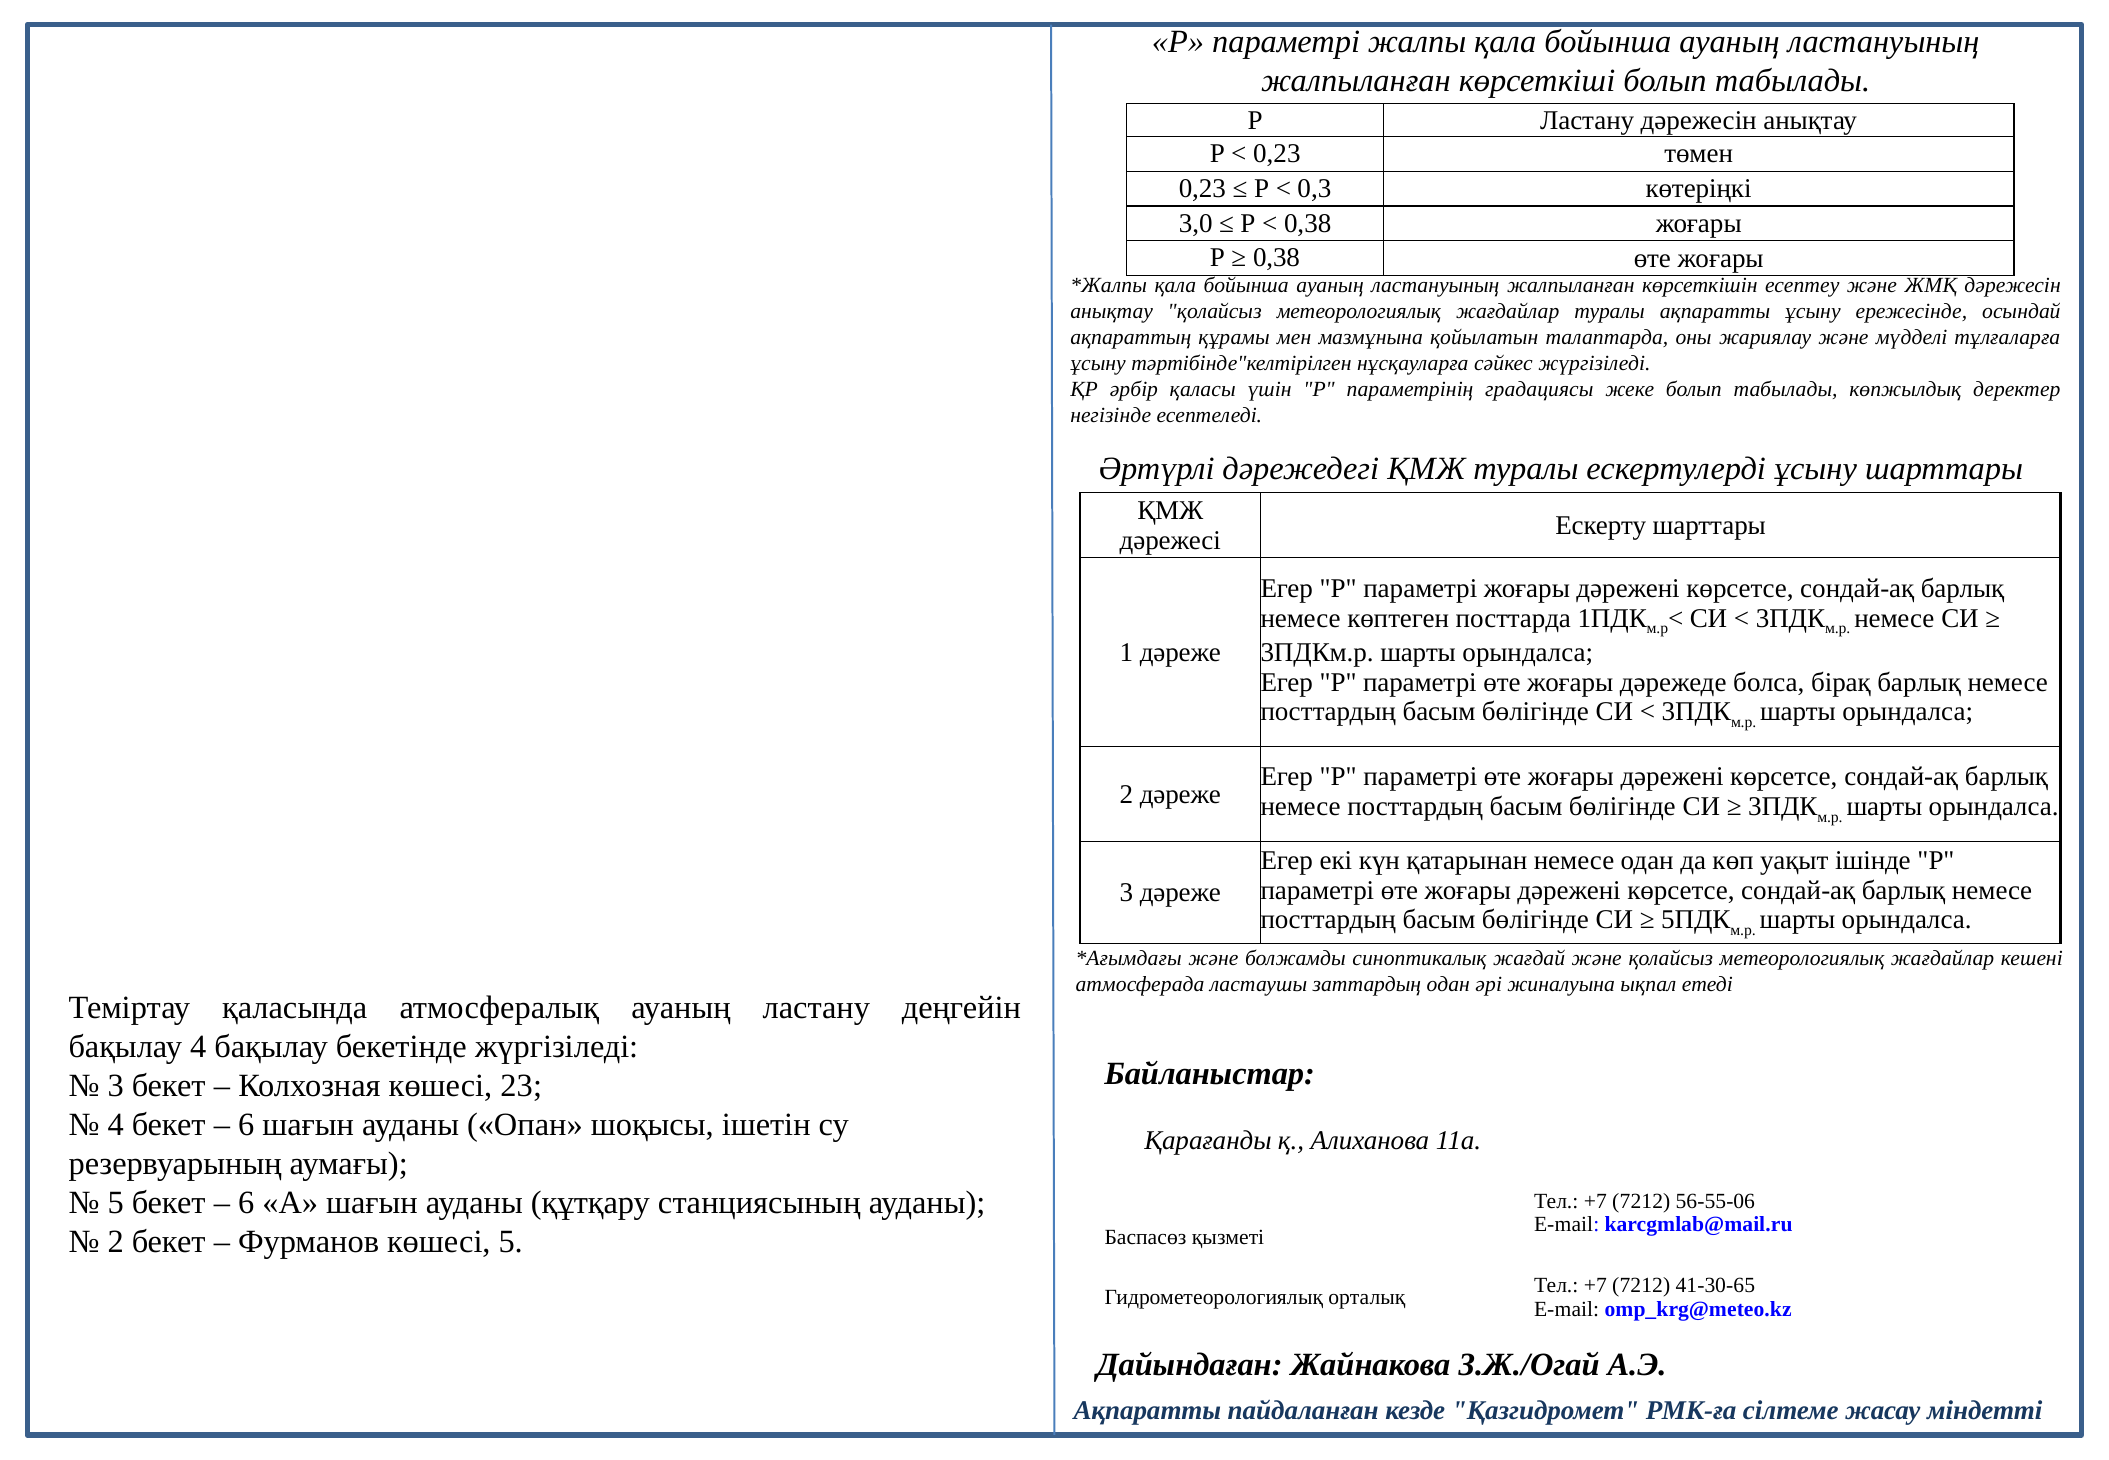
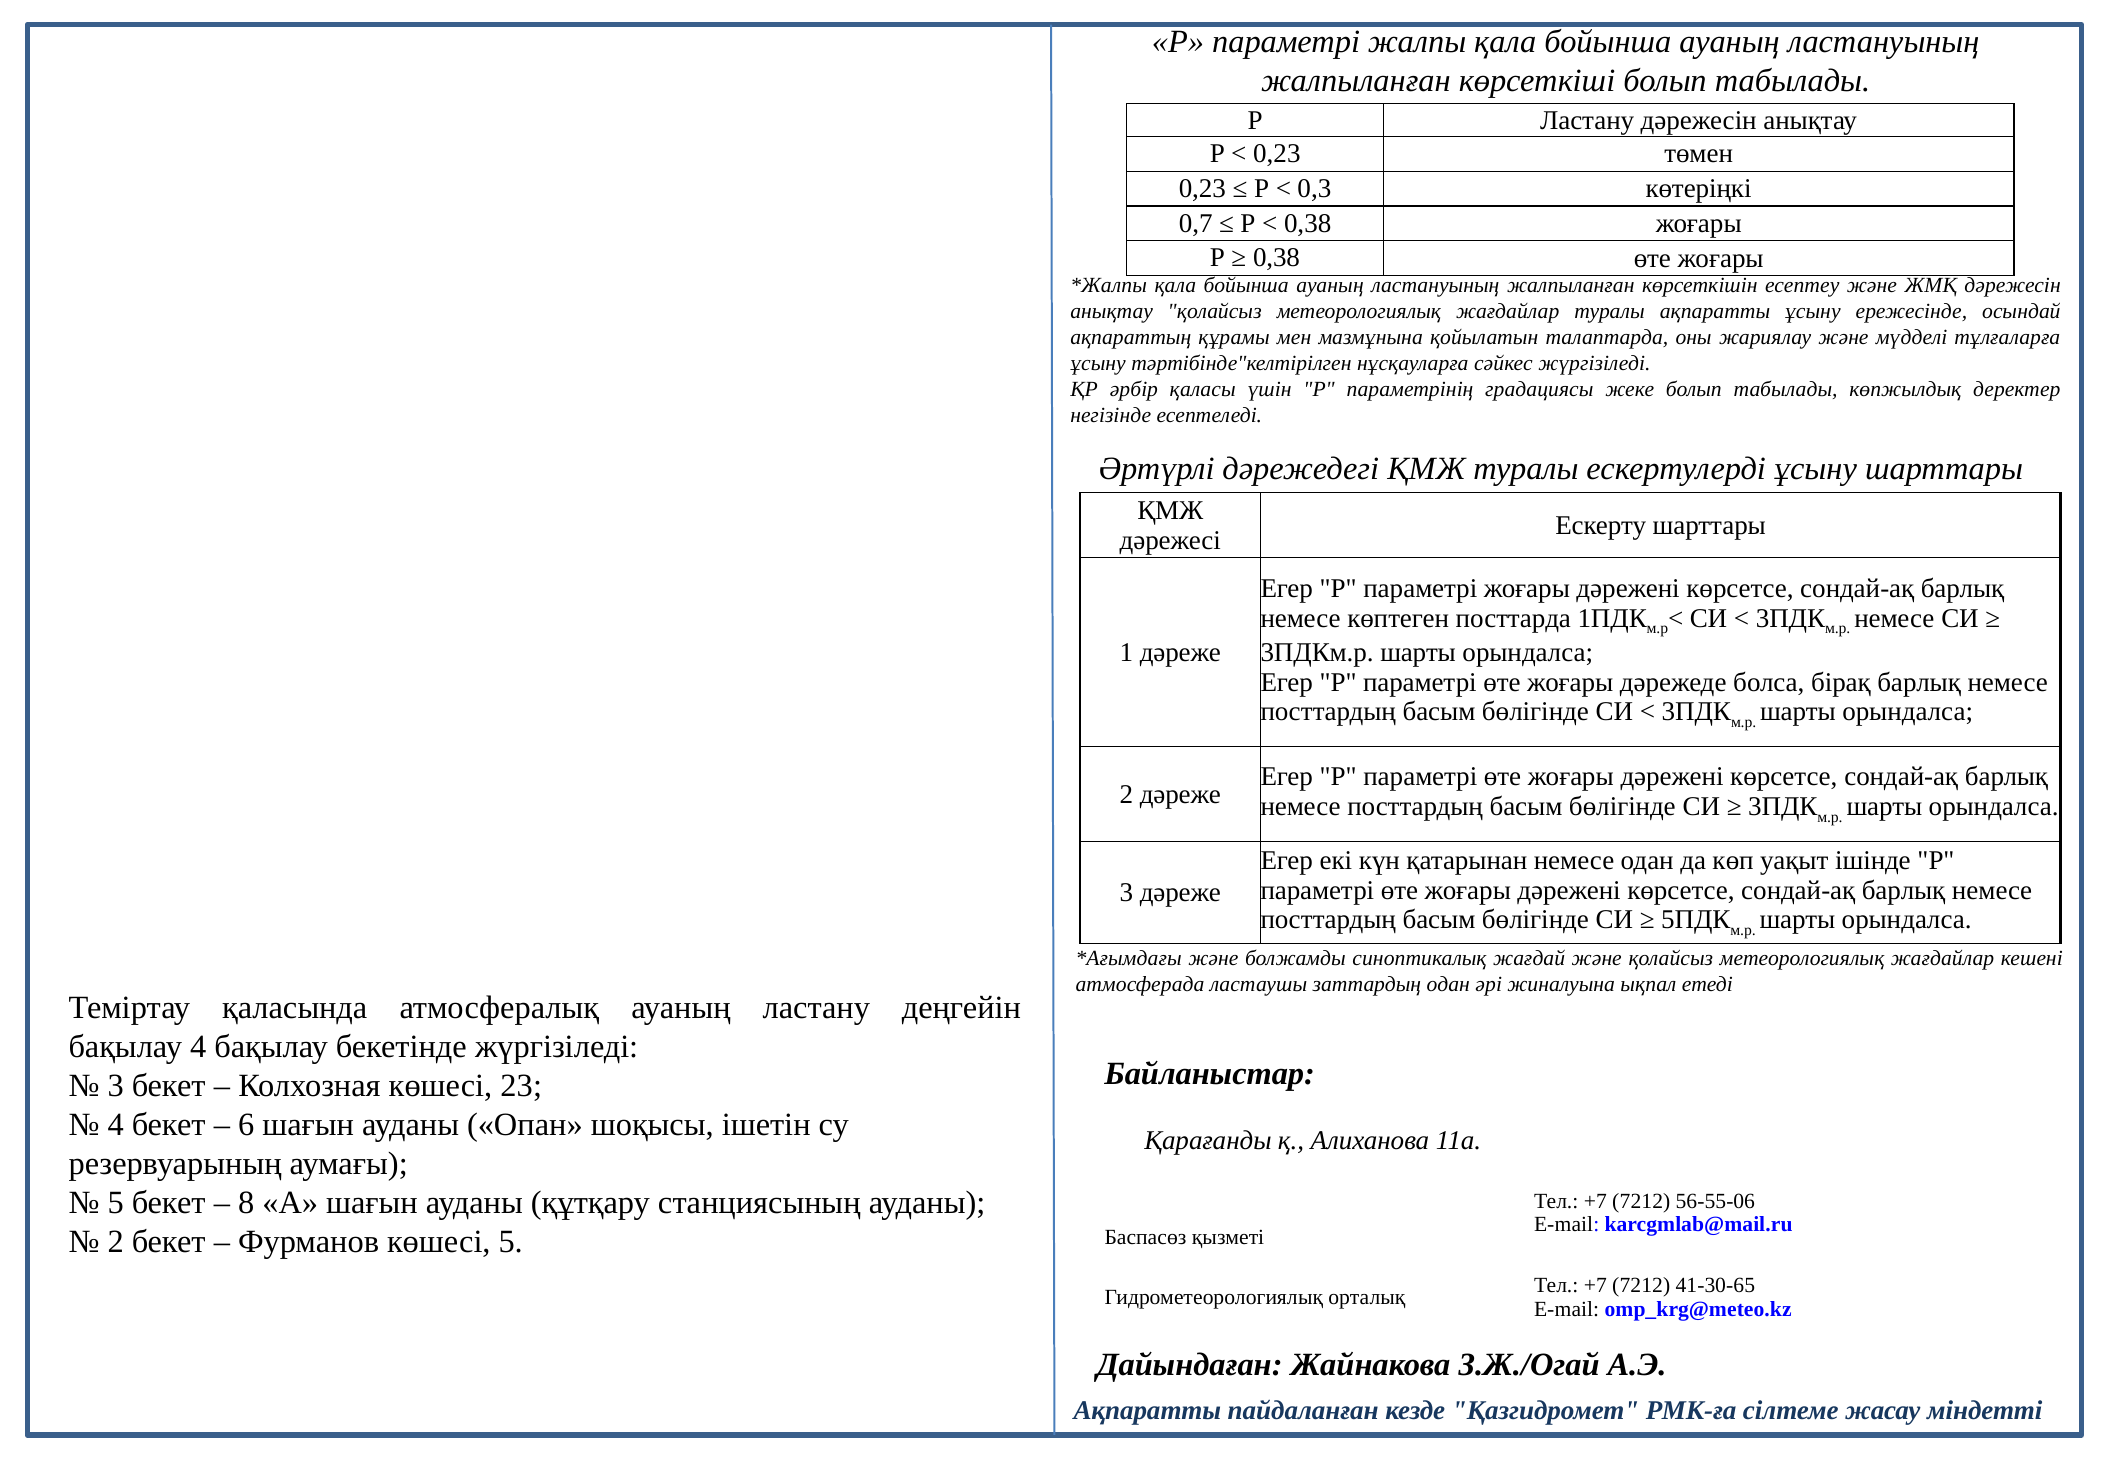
3,0: 3,0 -> 0,7
6 at (246, 1203): 6 -> 8
